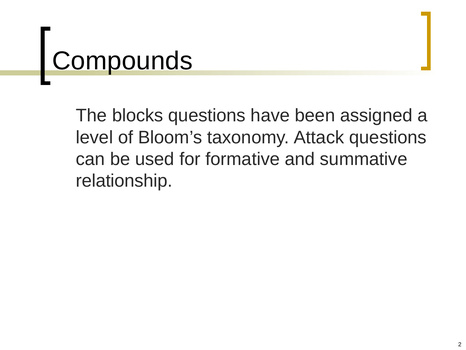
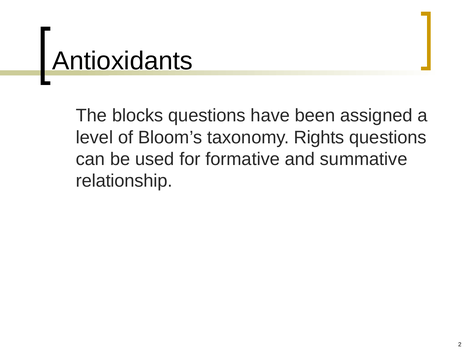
Compounds: Compounds -> Antioxidants
Attack: Attack -> Rights
